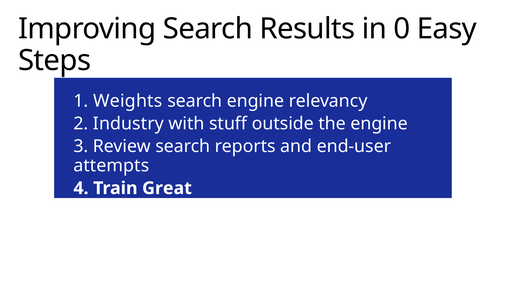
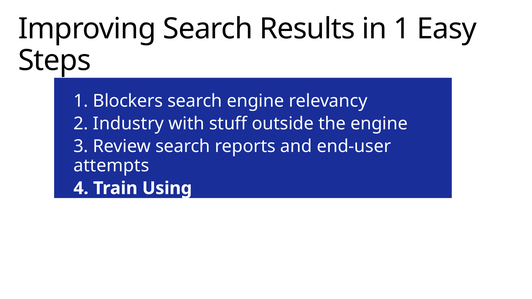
in 0: 0 -> 1
Weights: Weights -> Blockers
Great: Great -> Using
